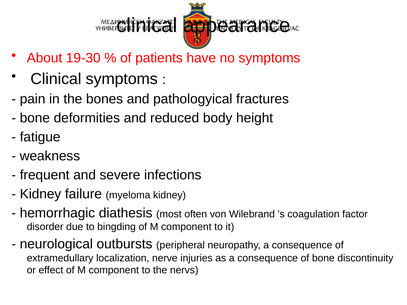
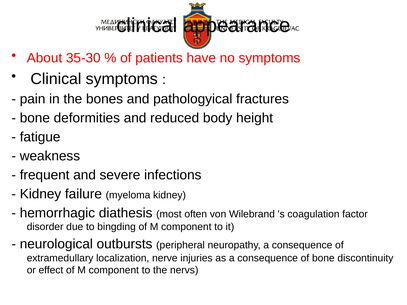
19-30: 19-30 -> 35-30
